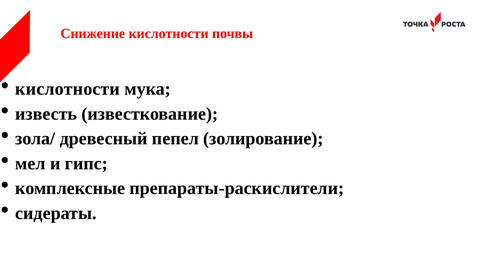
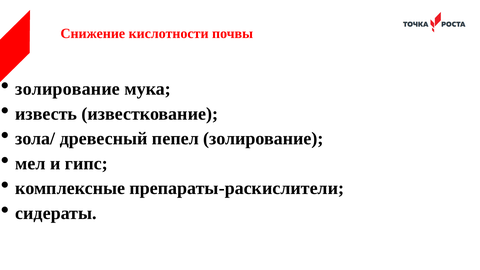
кислотности at (68, 89): кислотности -> золирование
